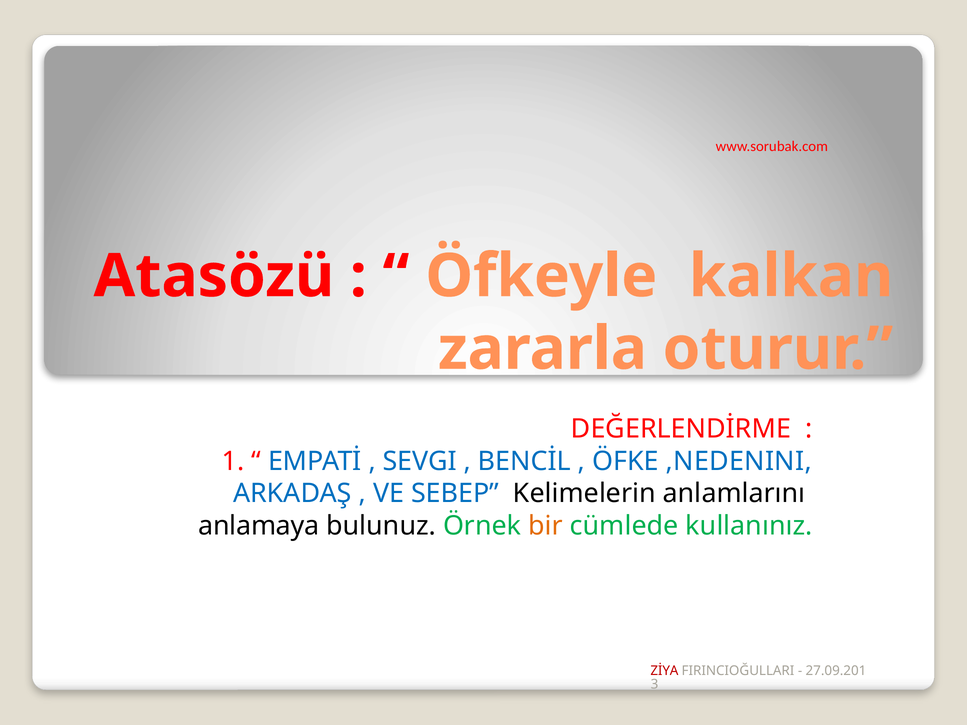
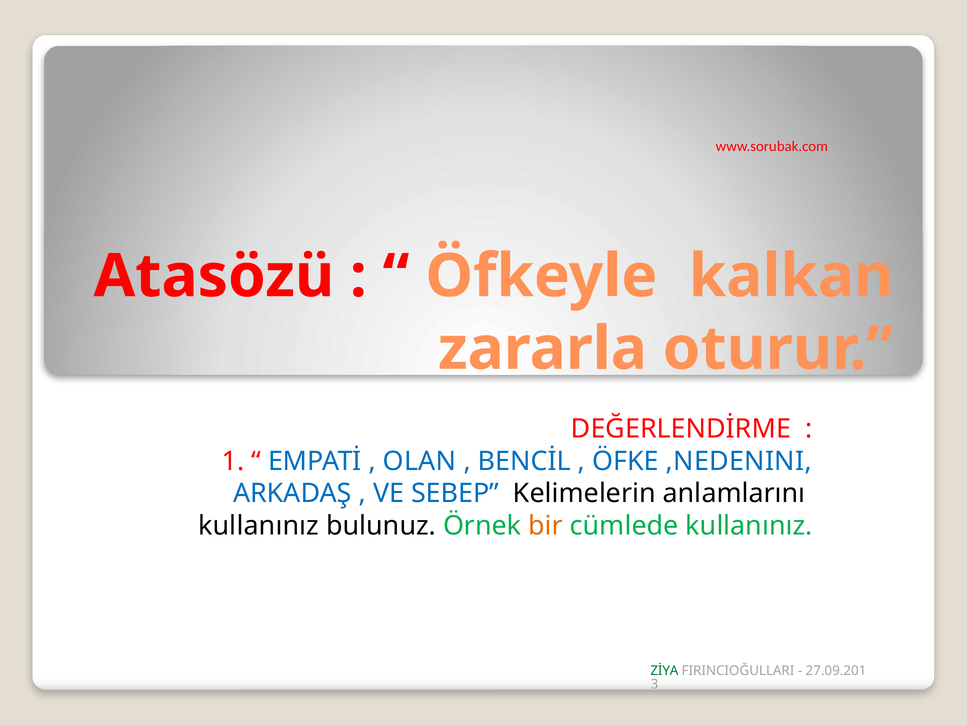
SEVGI: SEVGI -> OLAN
anlamaya at (259, 526): anlamaya -> kullanınız
ZİYA colour: red -> green
